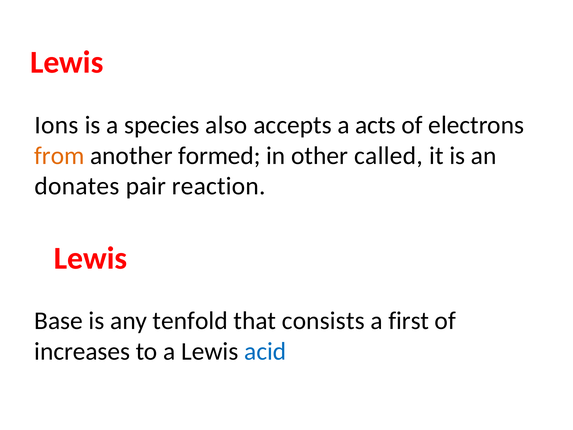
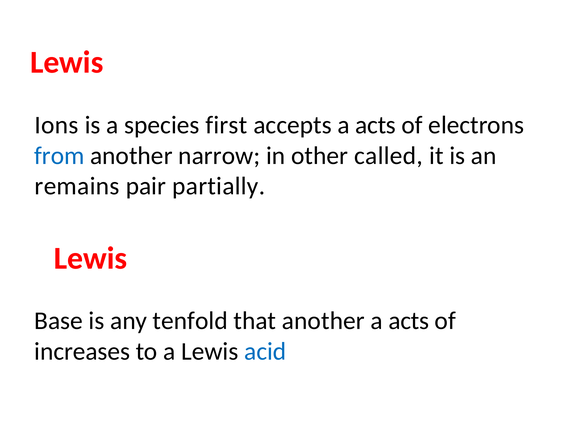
also: also -> first
from colour: orange -> blue
formed: formed -> narrow
donates: donates -> remains
reaction: reaction -> partially
that consists: consists -> another
first at (409, 321): first -> acts
